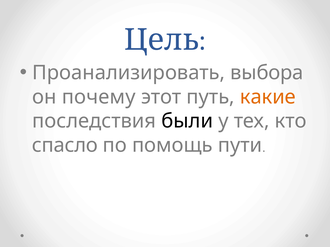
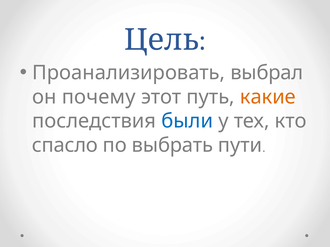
выбора: выбора -> выбрал
были colour: black -> blue
помощь: помощь -> выбрать
